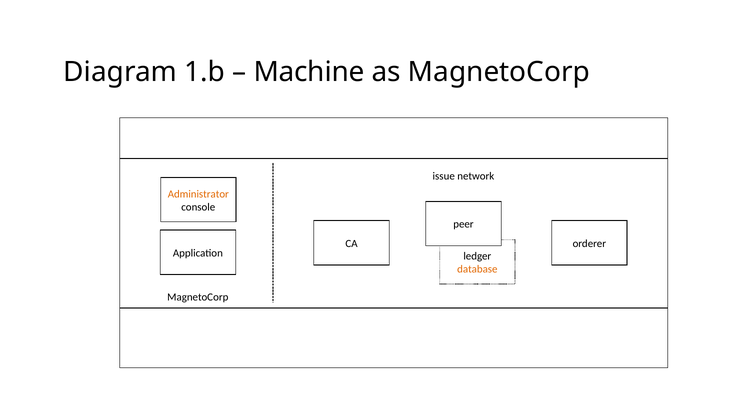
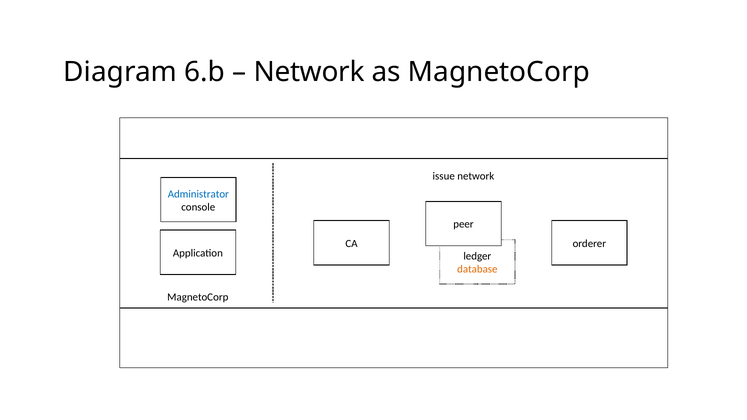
1.b: 1.b -> 6.b
Machine at (309, 72): Machine -> Network
Administrator colour: orange -> blue
